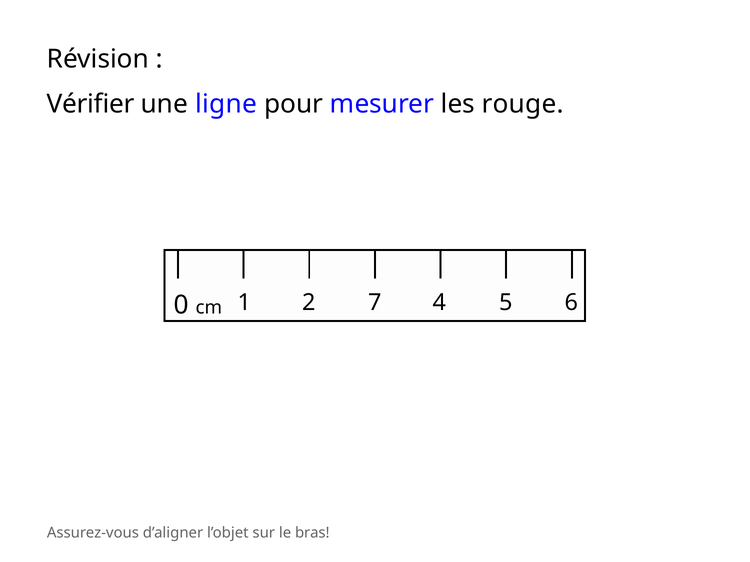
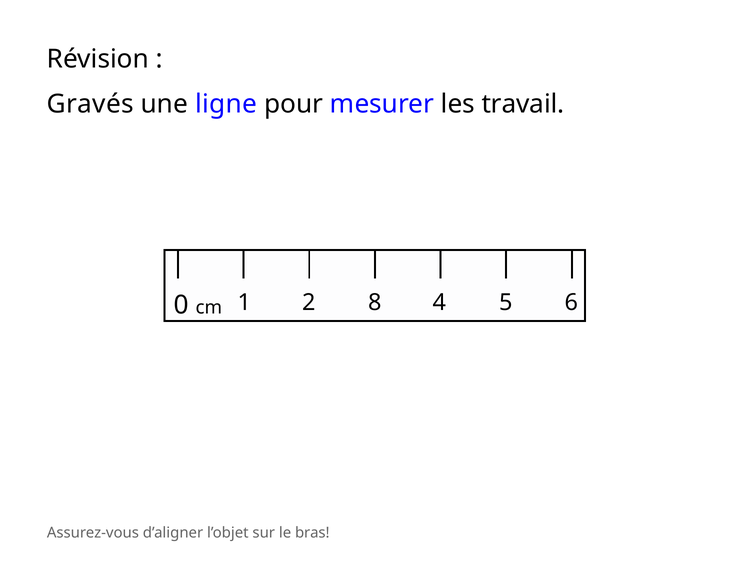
Vérifier: Vérifier -> Gravés
rouge: rouge -> travail
7: 7 -> 8
